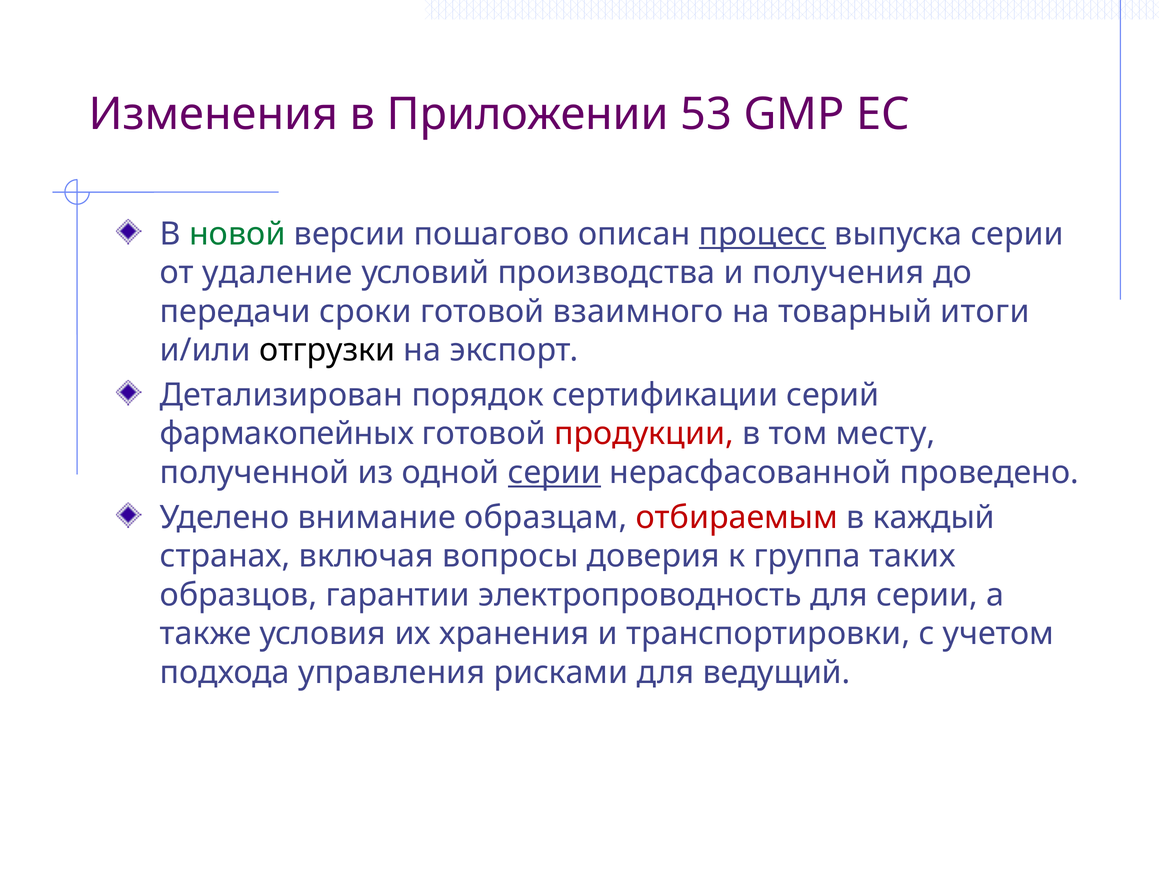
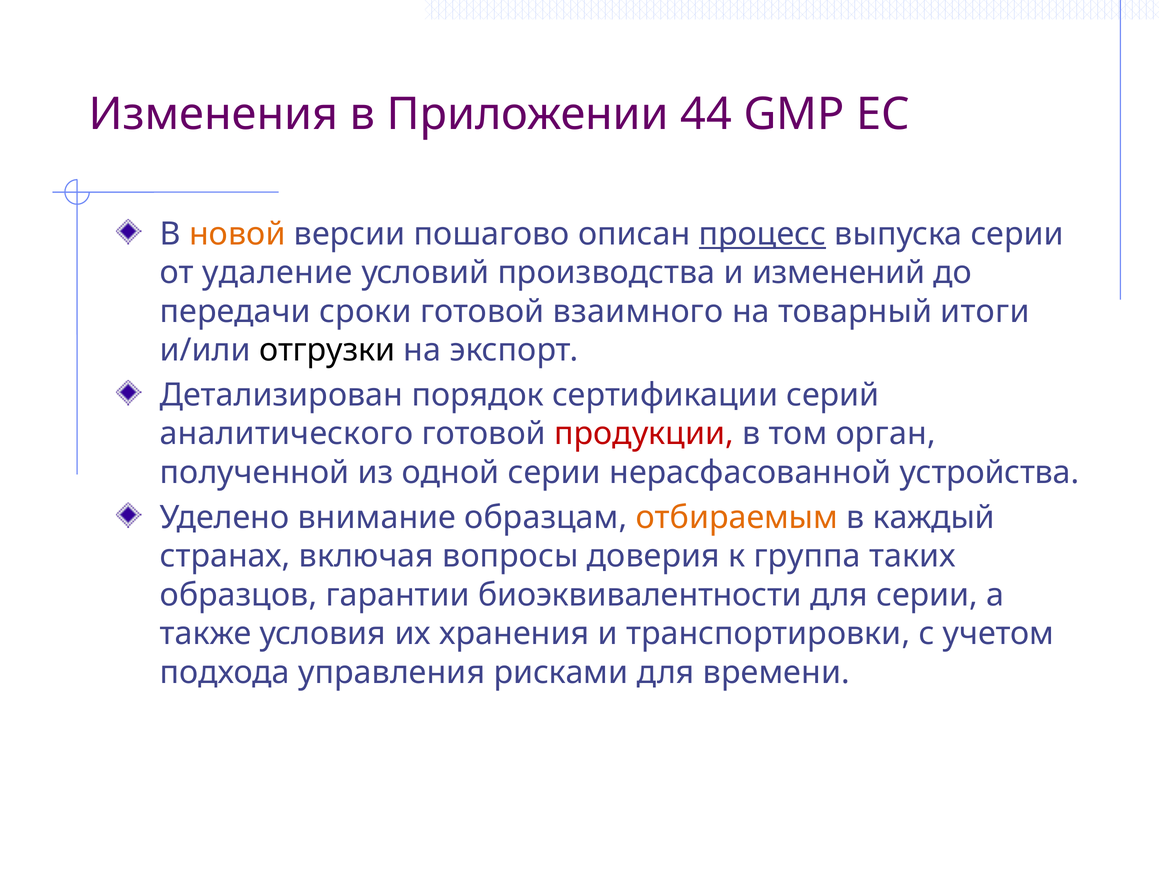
53: 53 -> 44
новой colour: green -> orange
получения: получения -> изменений
фармакопейных: фармакопейных -> аналитического
месту: месту -> орган
серии at (554, 472) underline: present -> none
проведено: проведено -> устройства
отбираемым colour: red -> orange
электропроводность: электропроводность -> биоэквивалентности
ведущий: ведущий -> времени
